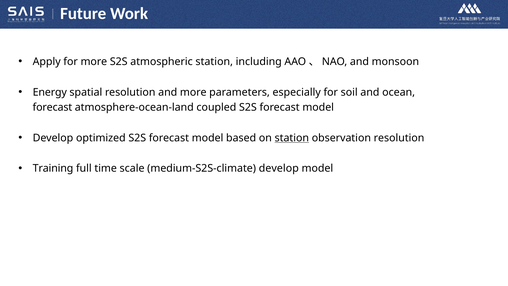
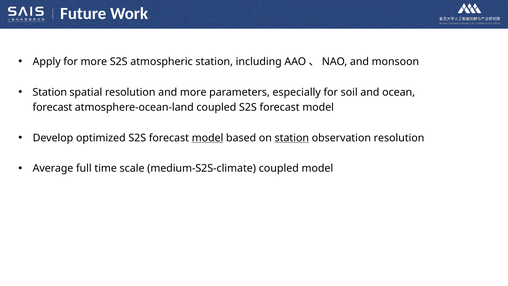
Energy at (50, 92): Energy -> Station
model at (208, 138) underline: none -> present
Training: Training -> Average
medium-S2S-climate develop: develop -> coupled
